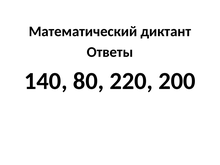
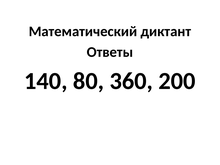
220: 220 -> 360
